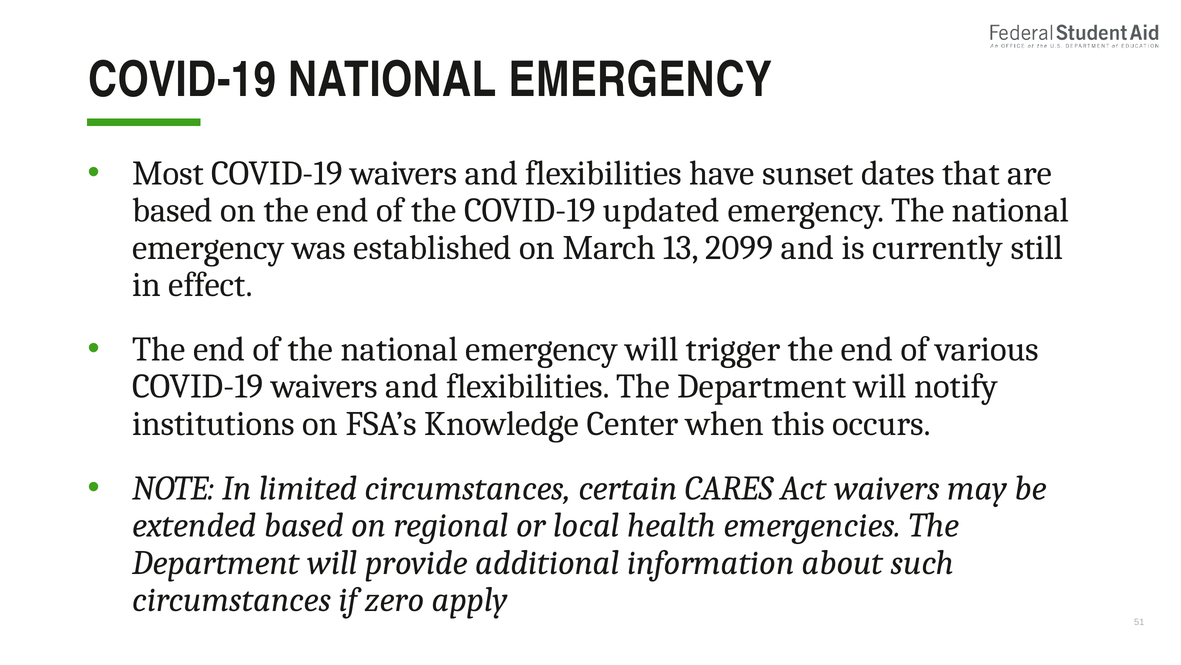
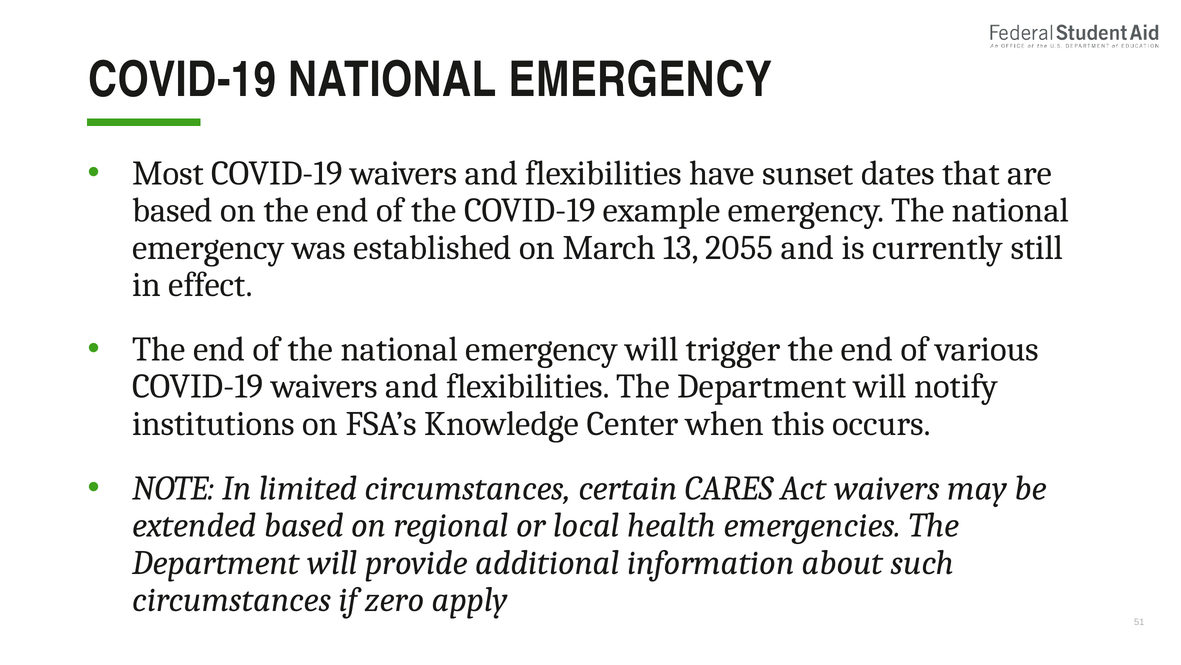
updated: updated -> example
2099: 2099 -> 2055
